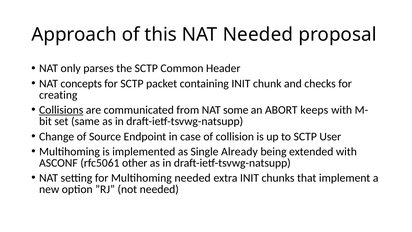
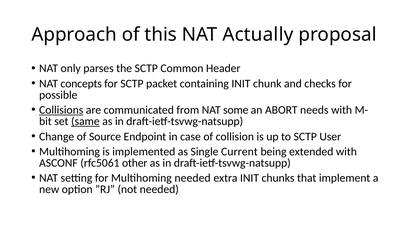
NAT Needed: Needed -> Actually
creating: creating -> possible
keeps: keeps -> needs
same underline: none -> present
Already: Already -> Current
